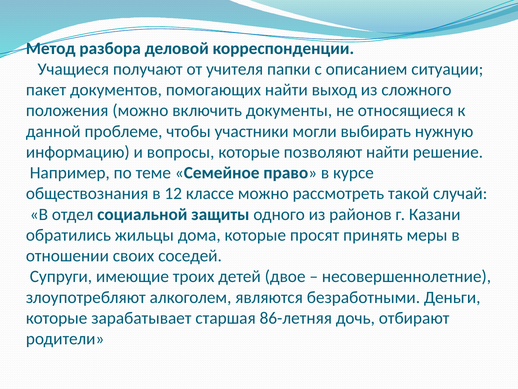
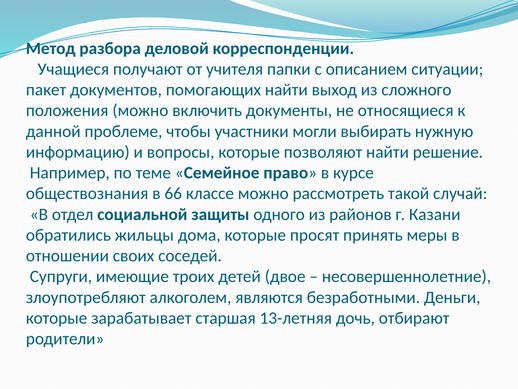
12: 12 -> 66
86-летняя: 86-летняя -> 13-летняя
